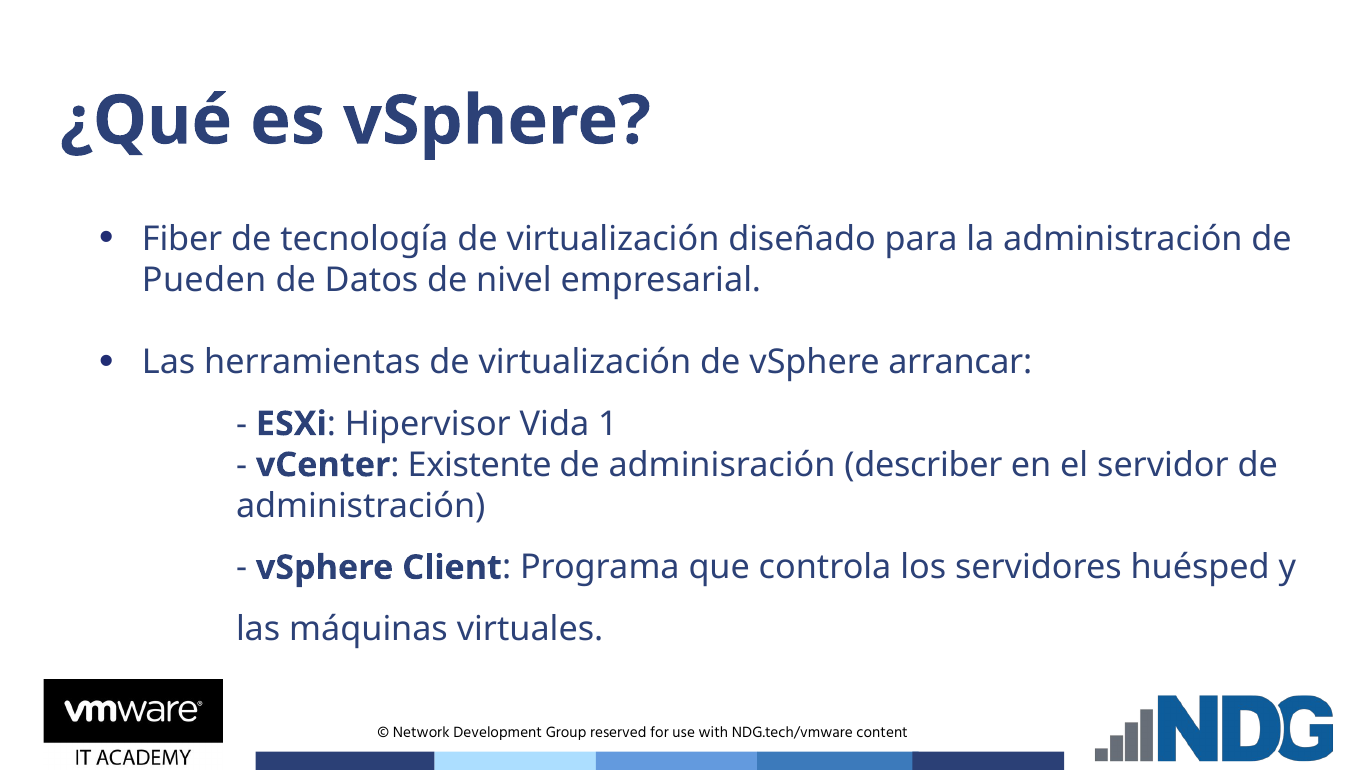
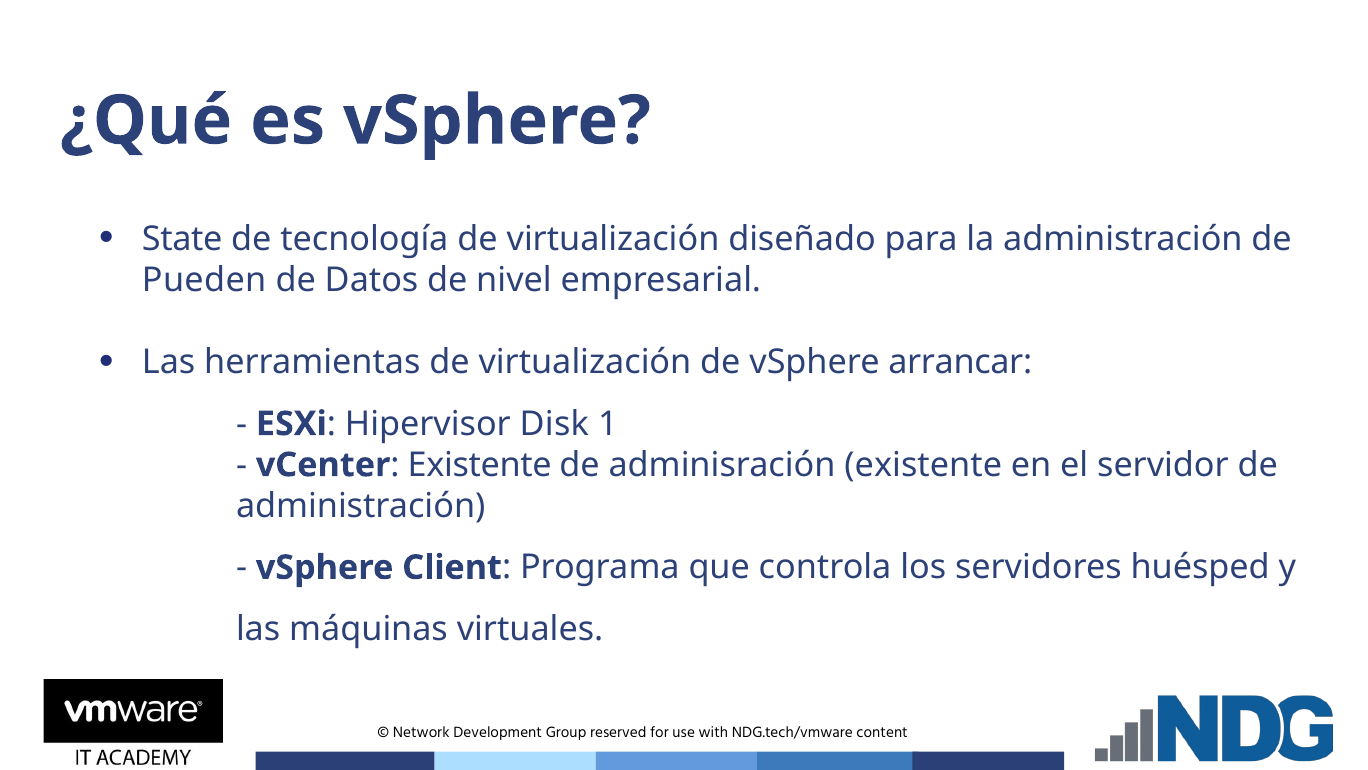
Fiber: Fiber -> State
Vida: Vida -> Disk
adminisración describer: describer -> existente
